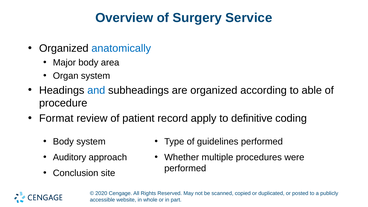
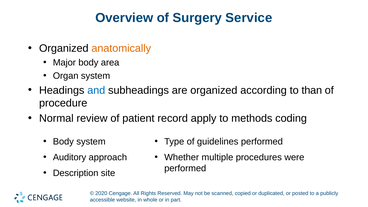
anatomically colour: blue -> orange
able: able -> than
Format: Format -> Normal
definitive: definitive -> methods
Conclusion: Conclusion -> Description
